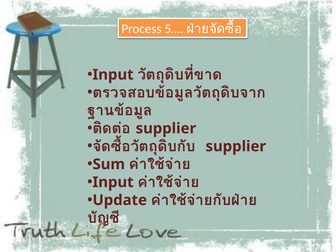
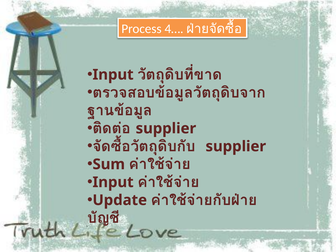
5…: 5… -> 4…
